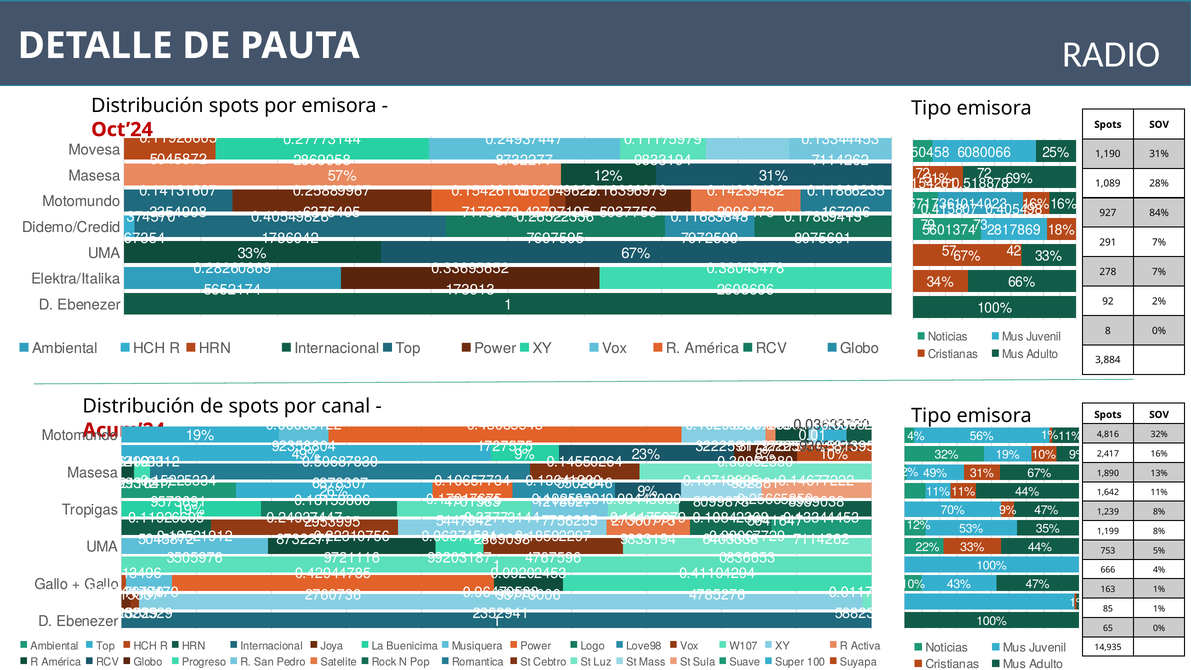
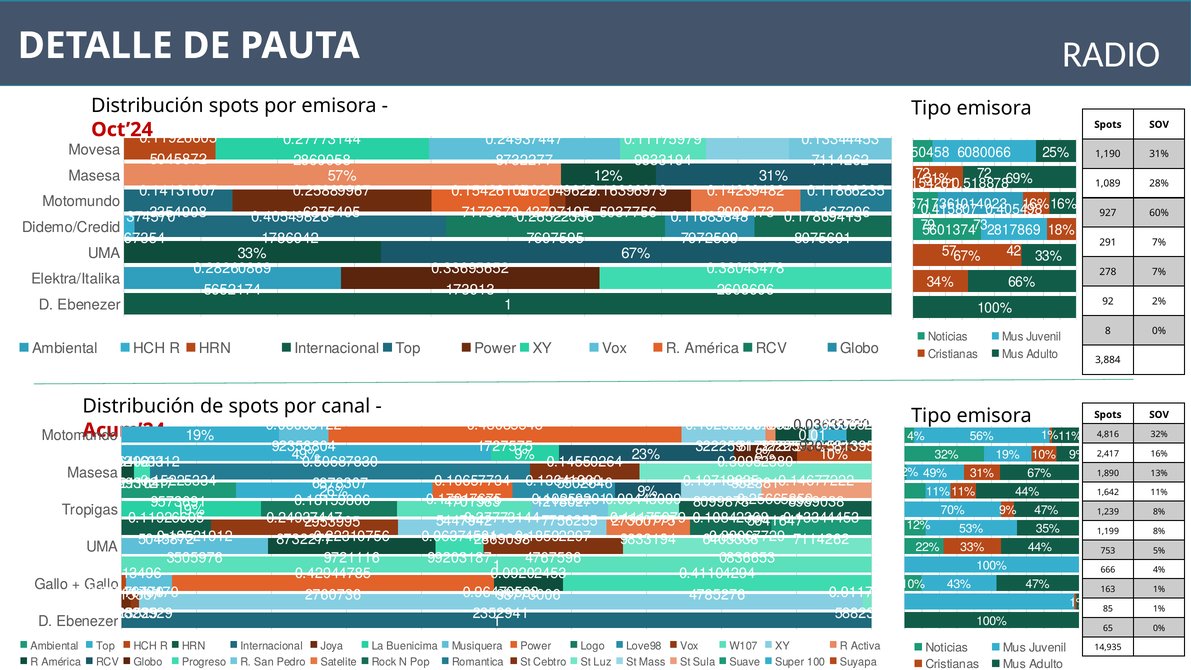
84%: 84% -> 60%
